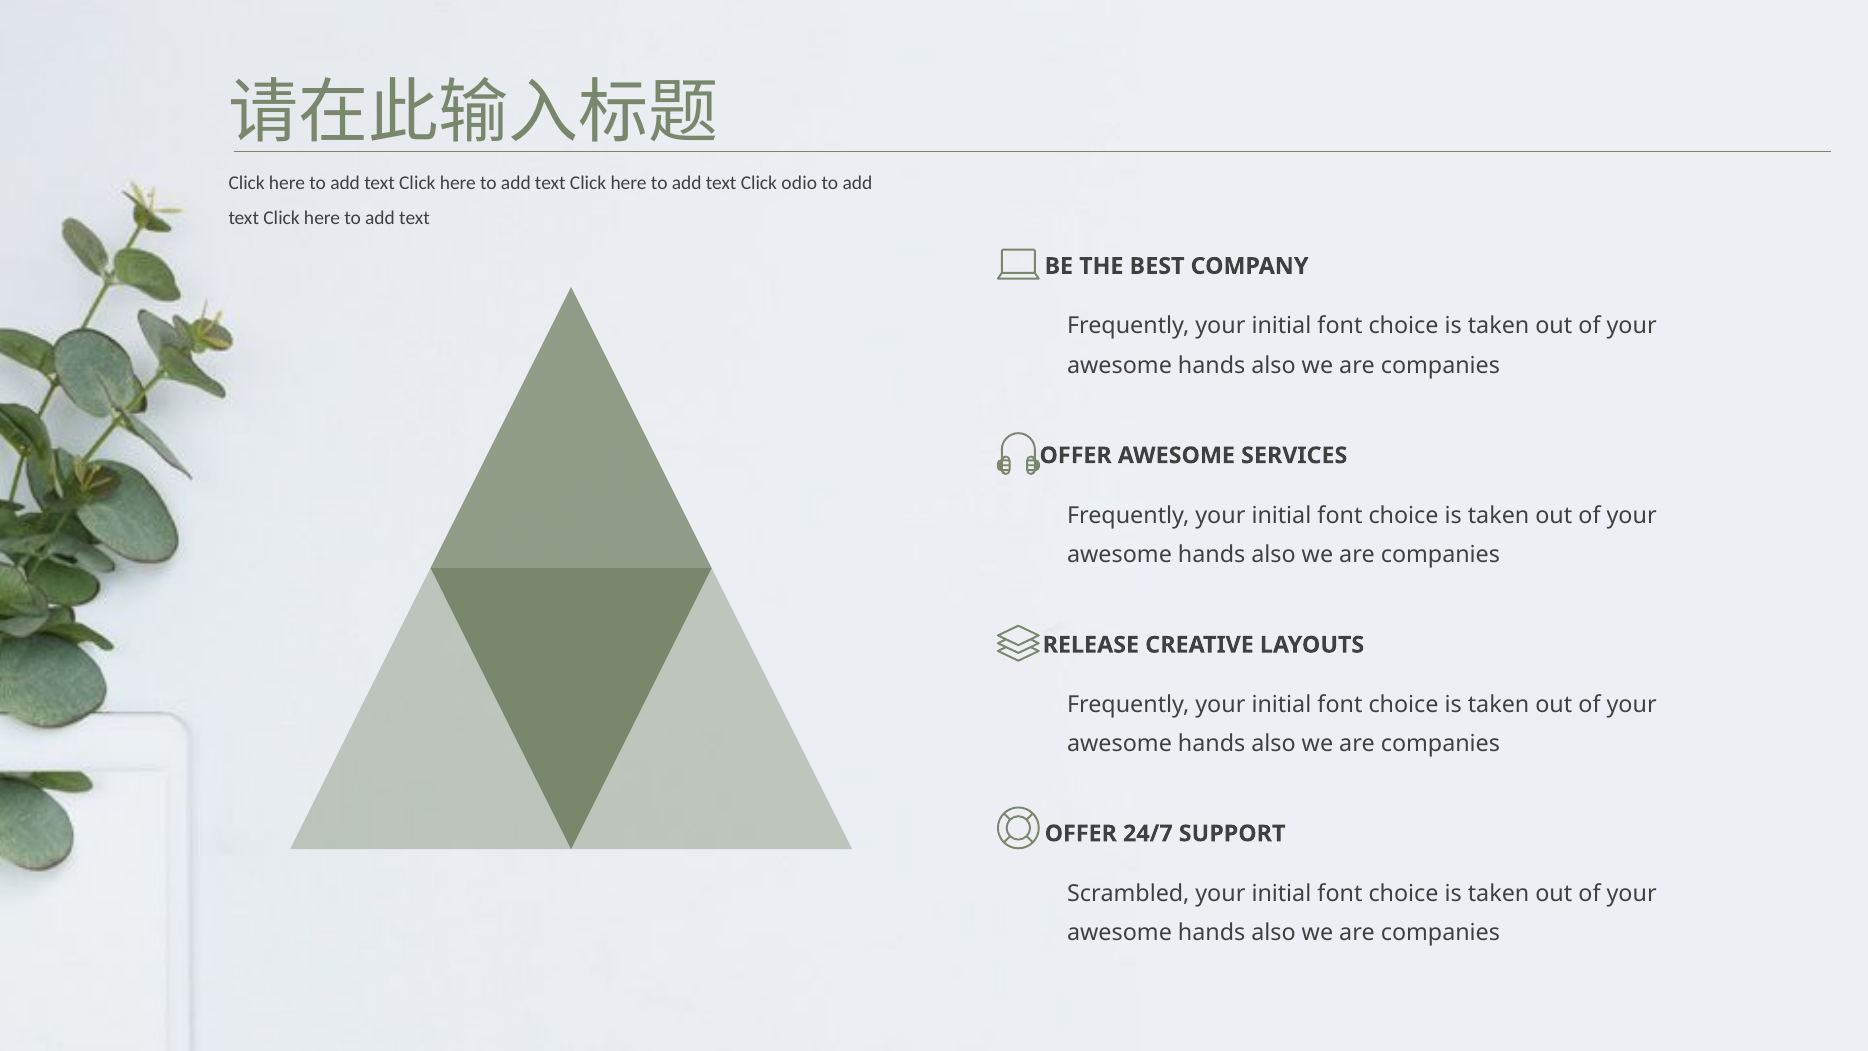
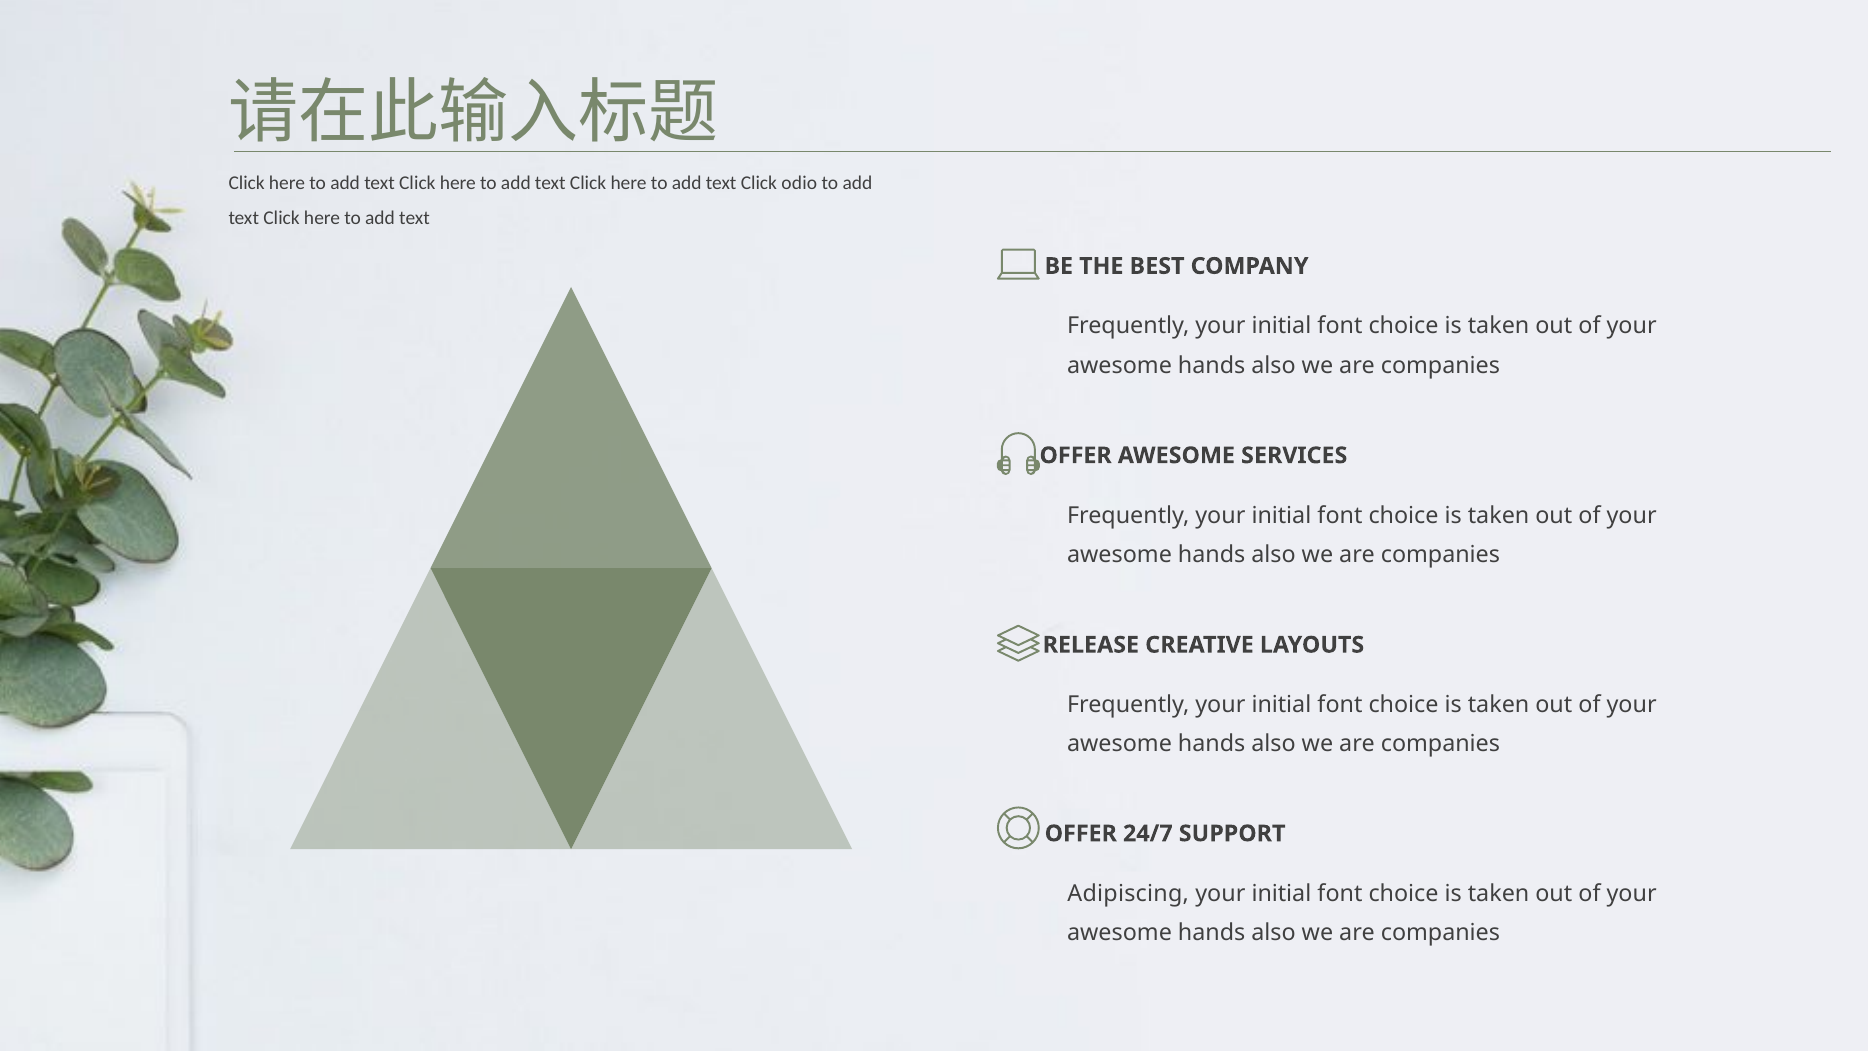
Scrambled: Scrambled -> Adipiscing
